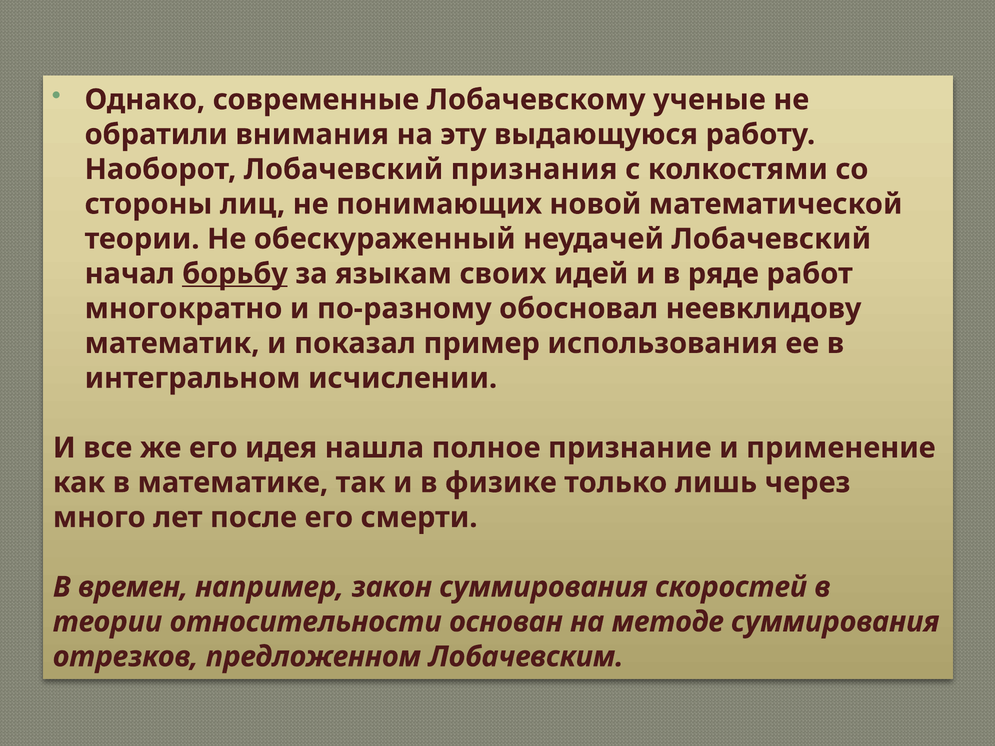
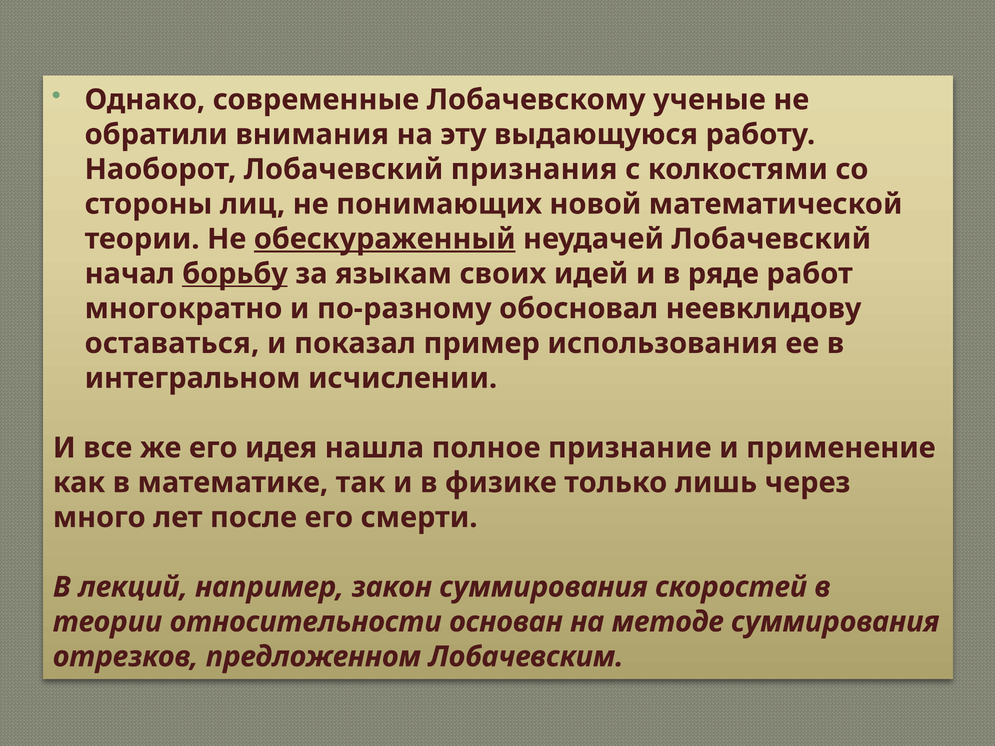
обескураженный underline: none -> present
математик: математик -> оставаться
времен: времен -> лекций
